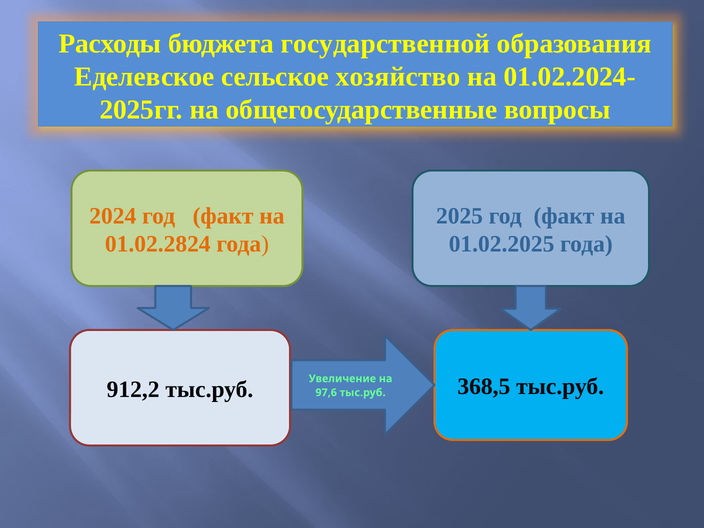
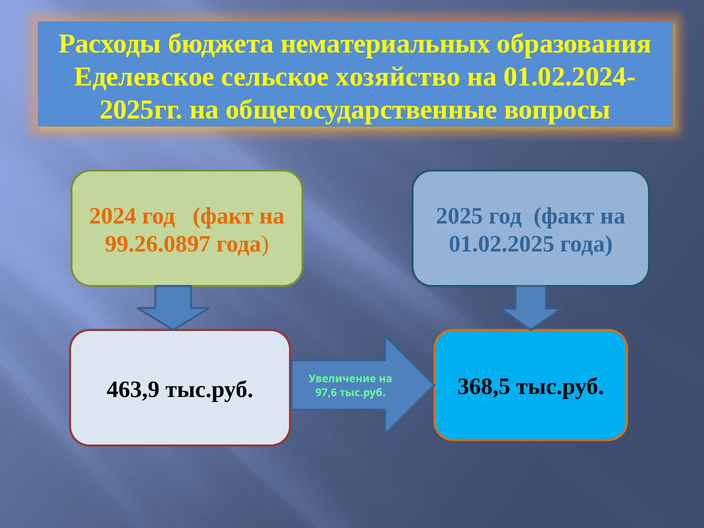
государственной: государственной -> нематериальных
01.02.2824: 01.02.2824 -> 99.26.0897
912,2: 912,2 -> 463,9
